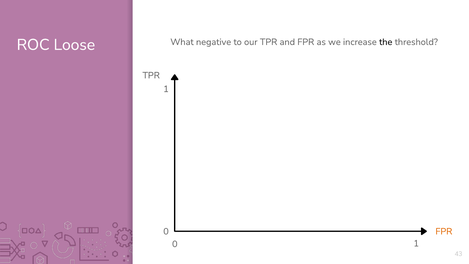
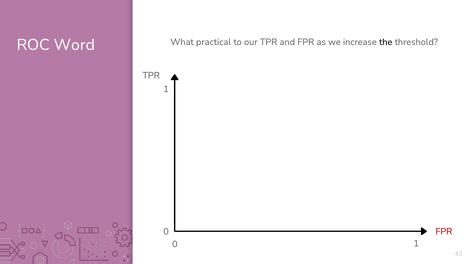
Loose: Loose -> Word
negative: negative -> practical
FPR at (444, 231) colour: orange -> red
